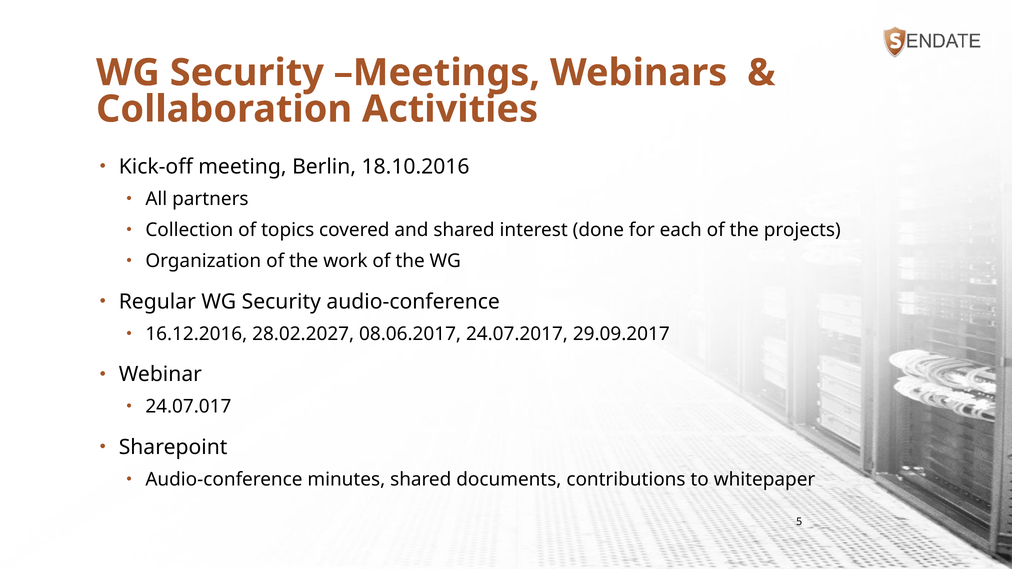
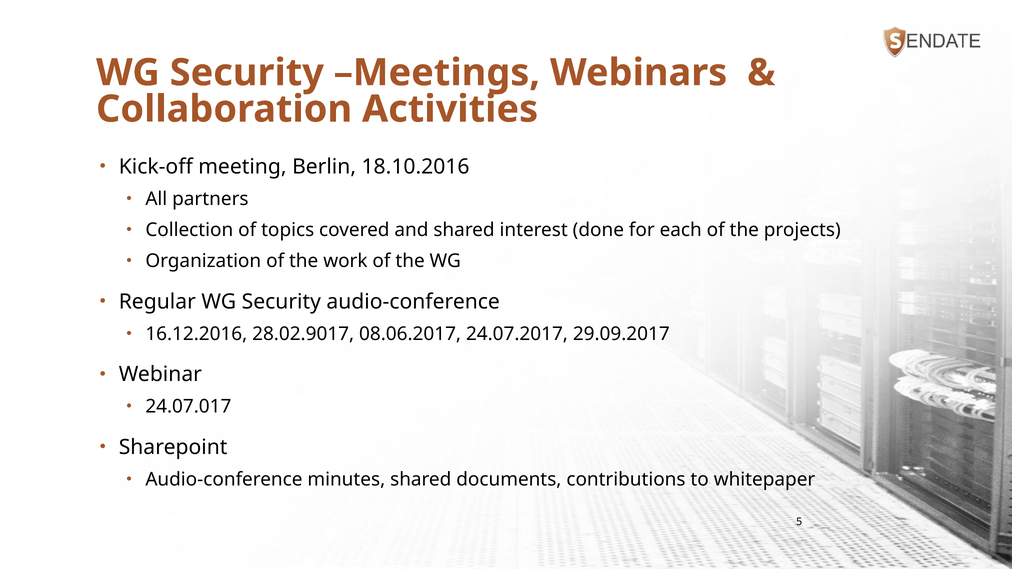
28.02.2027: 28.02.2027 -> 28.02.9017
